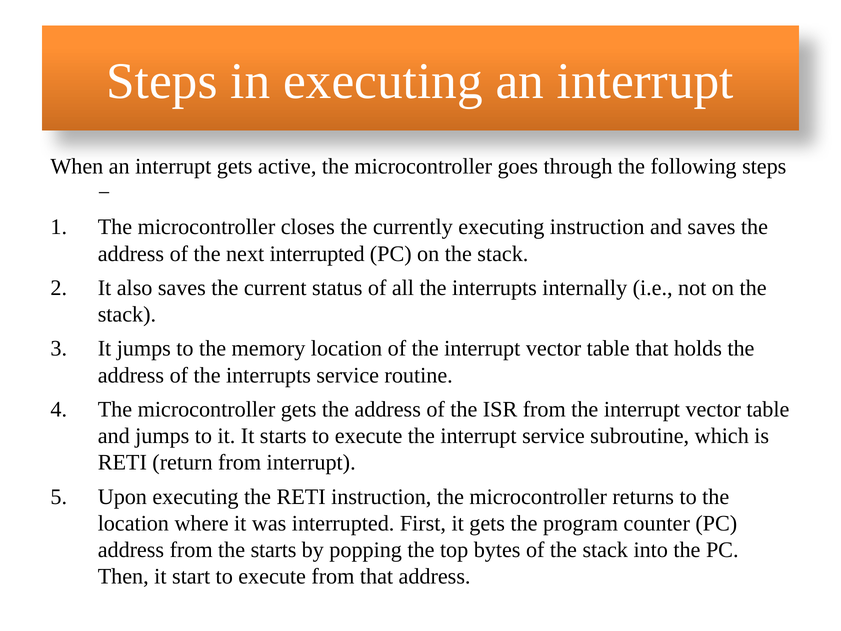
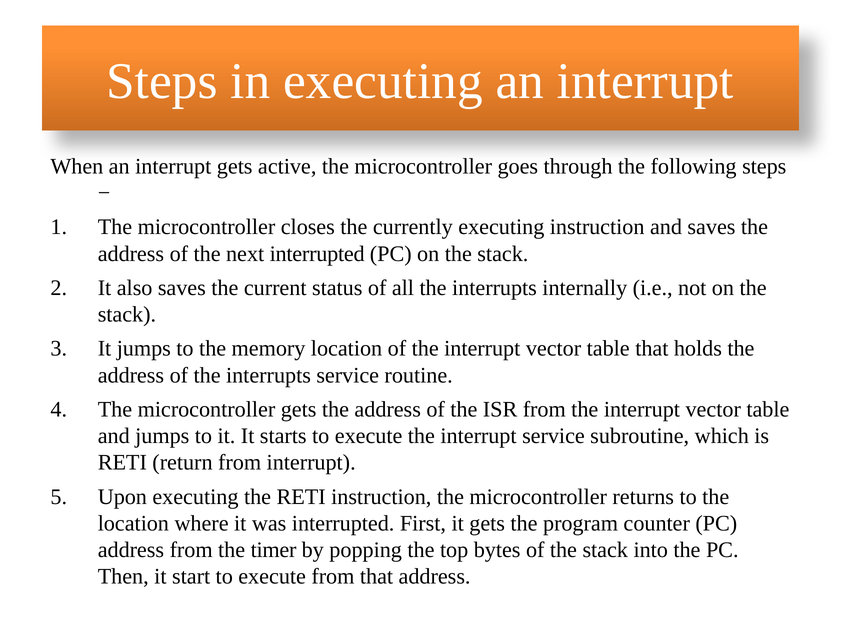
the starts: starts -> timer
